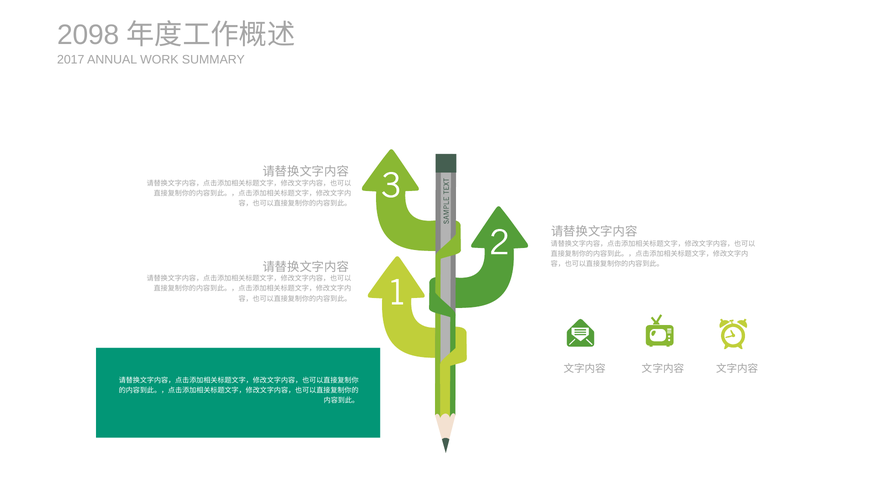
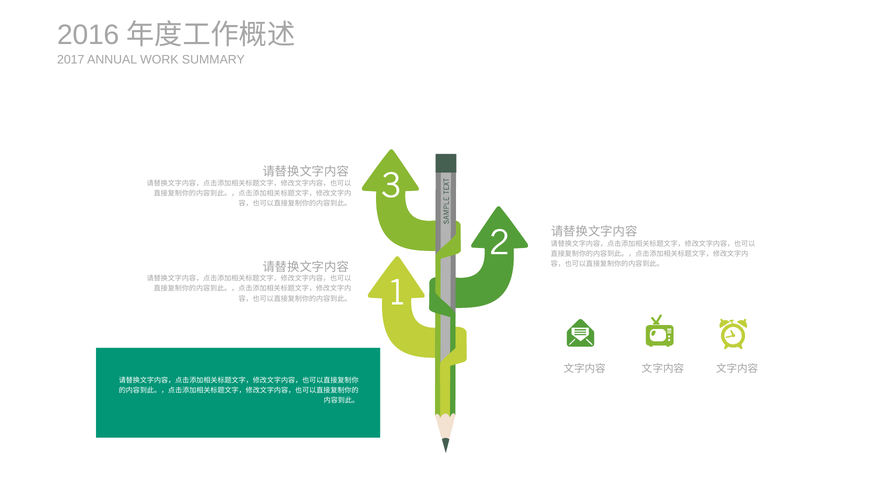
2098: 2098 -> 2016
